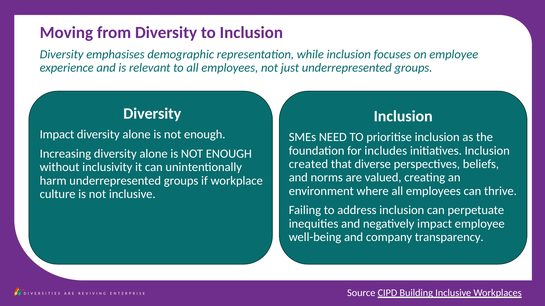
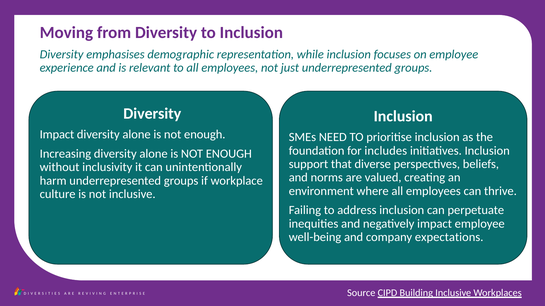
created: created -> support
transparency: transparency -> expectations
